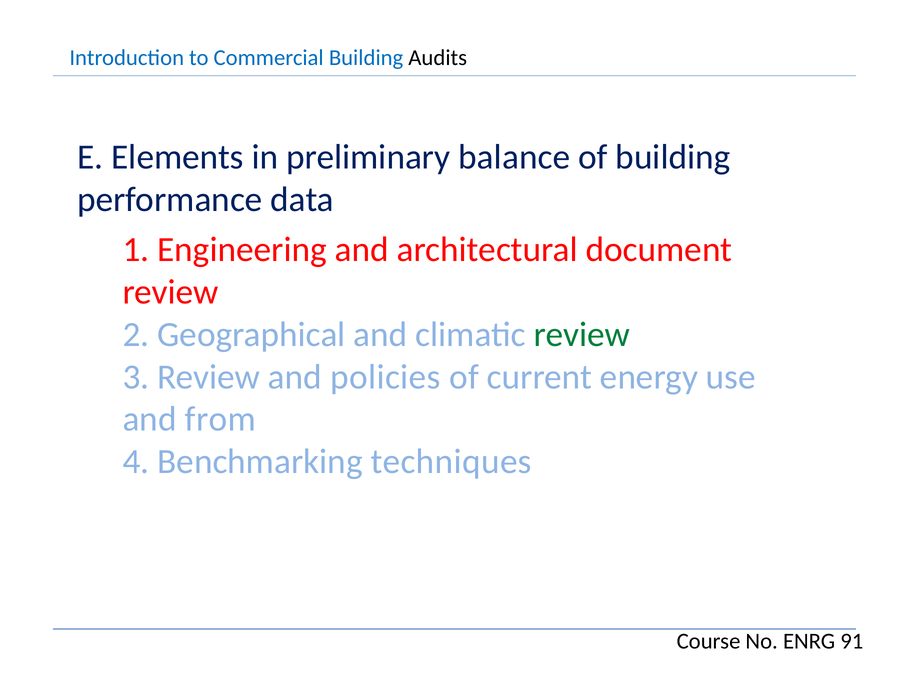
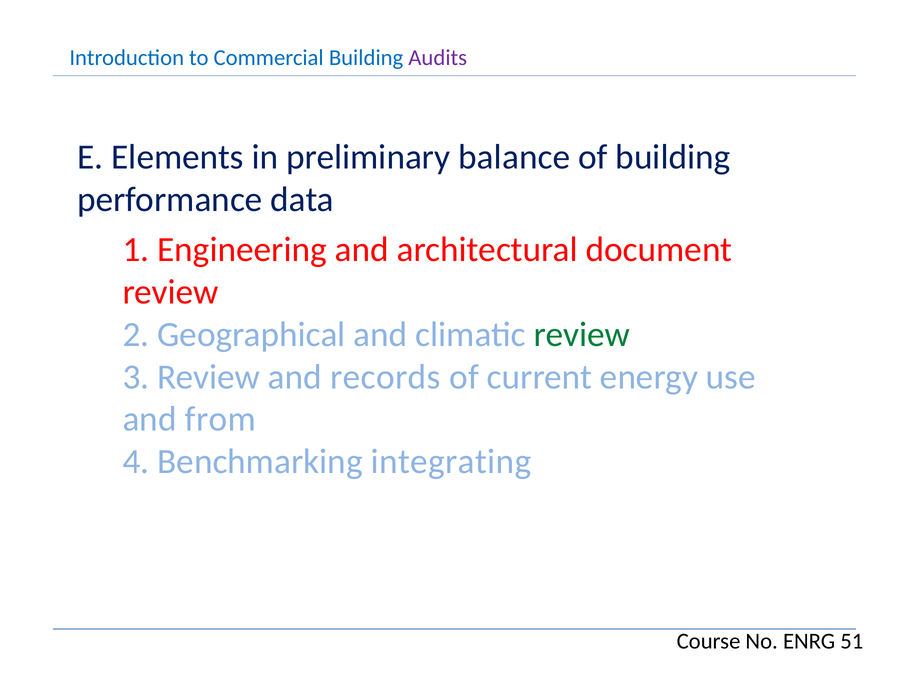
Audits colour: black -> purple
policies: policies -> records
techniques: techniques -> integrating
91: 91 -> 51
